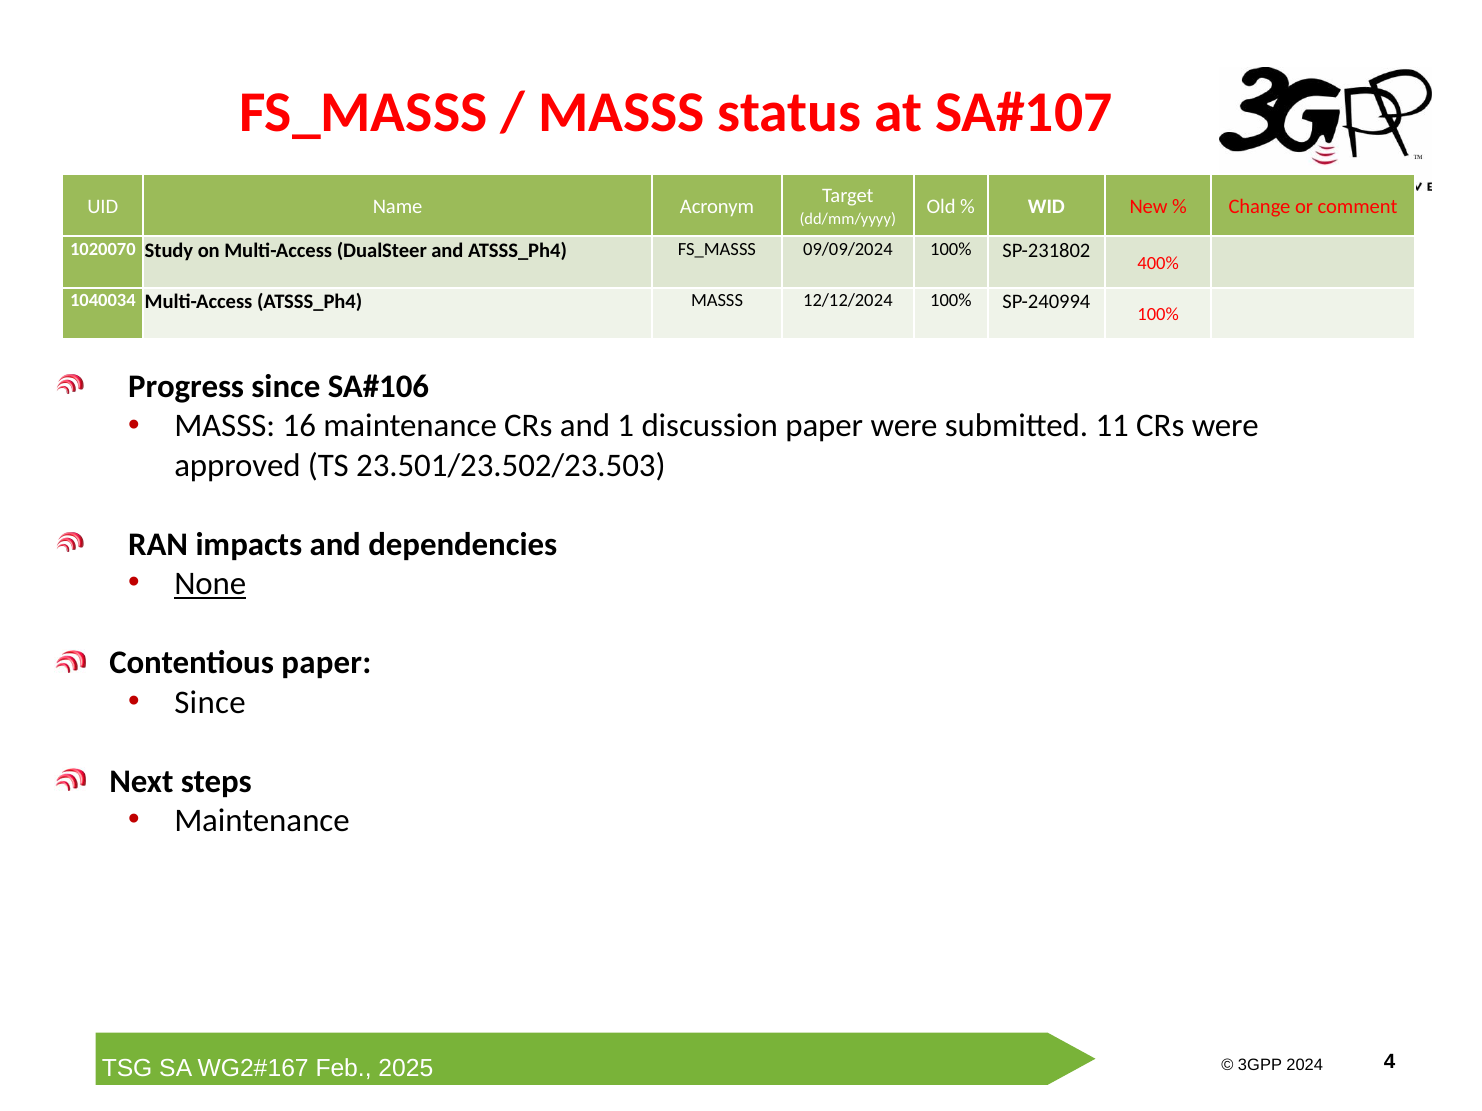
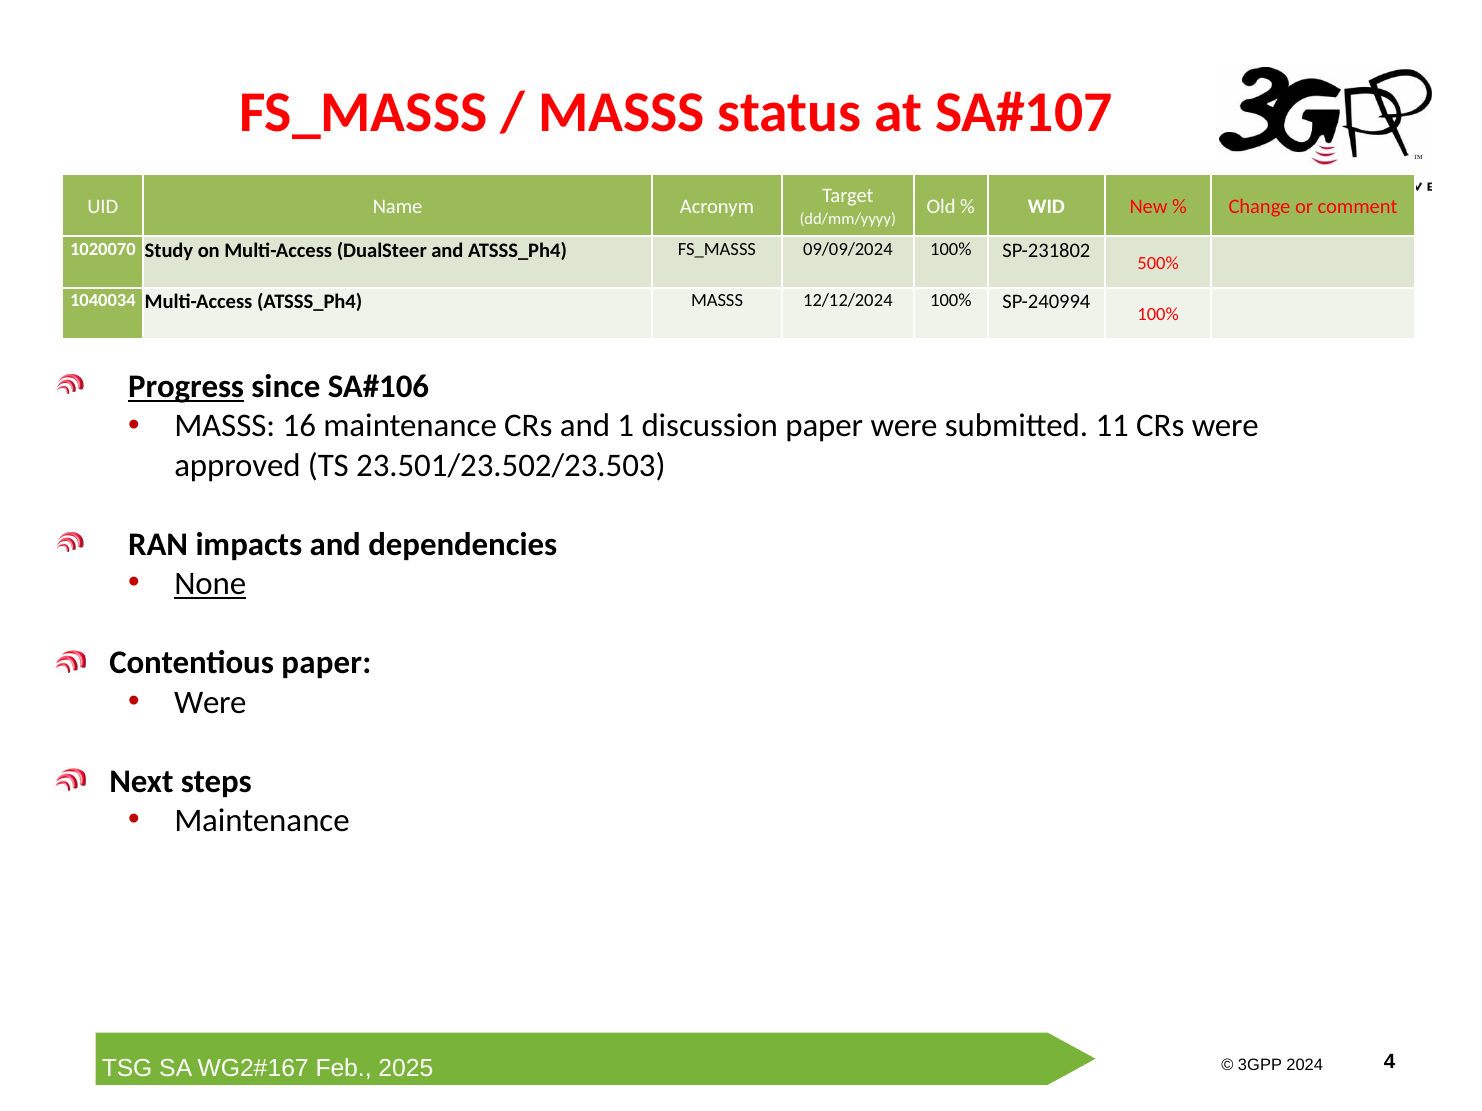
400%: 400% -> 500%
Progress underline: none -> present
Since at (210, 703): Since -> Were
